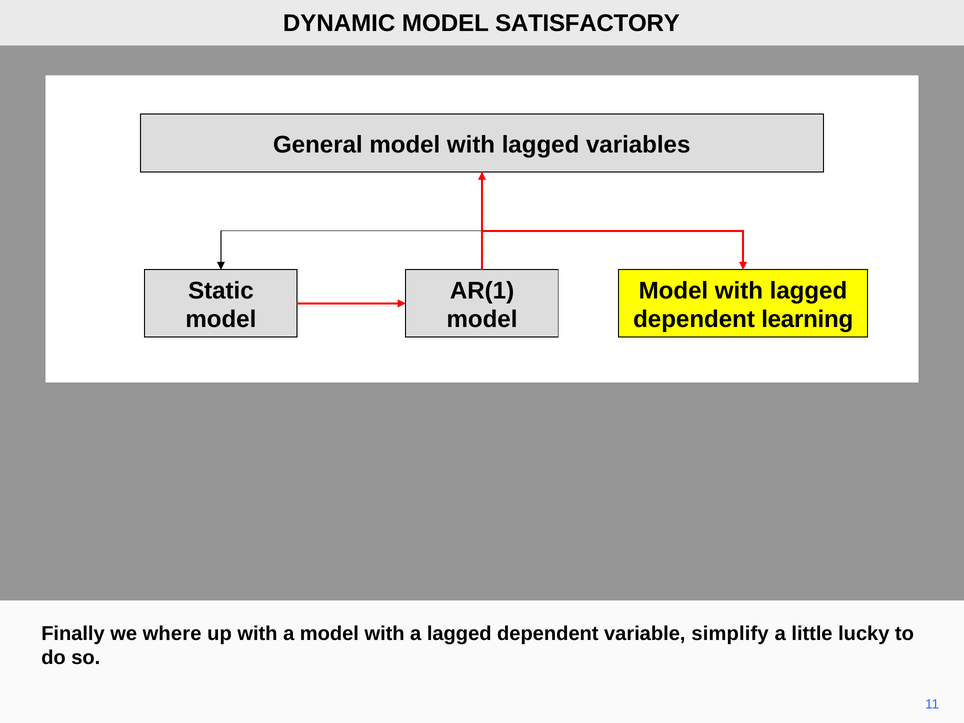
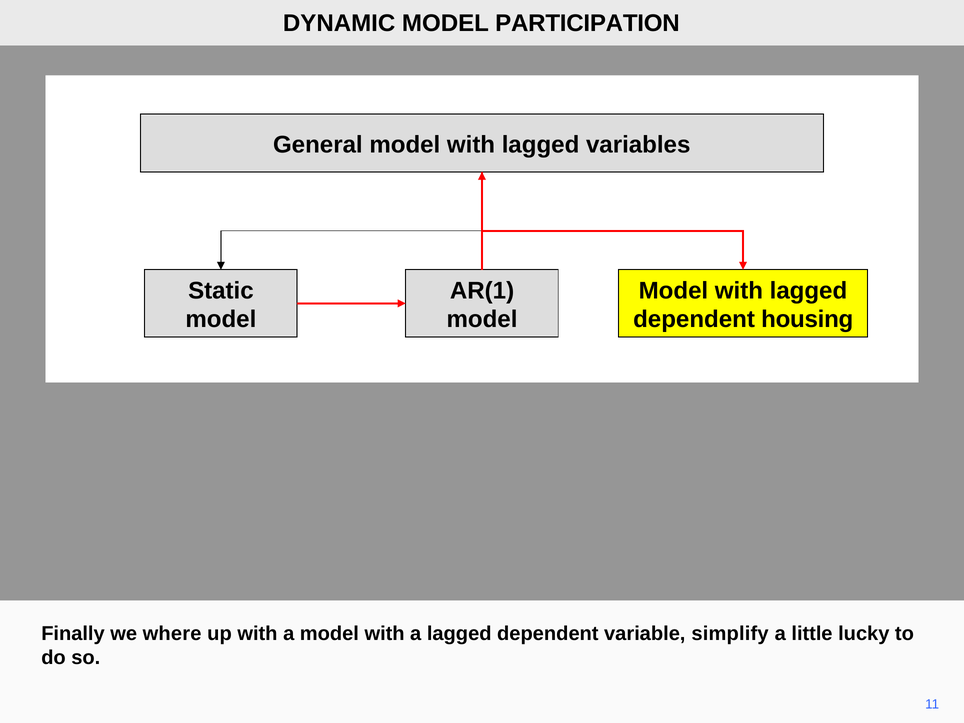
SATISFACTORY: SATISFACTORY -> PARTICIPATION
learning: learning -> housing
